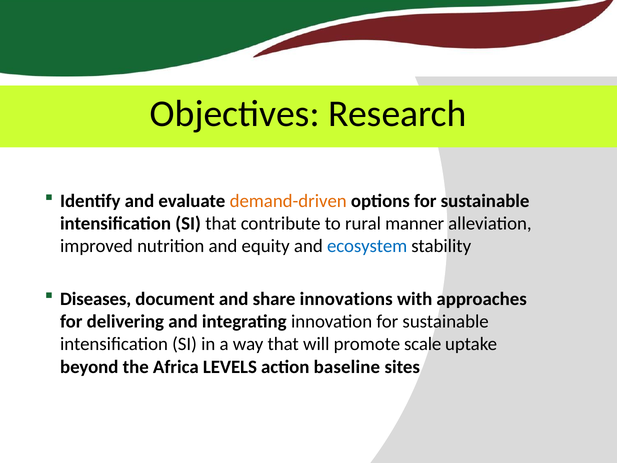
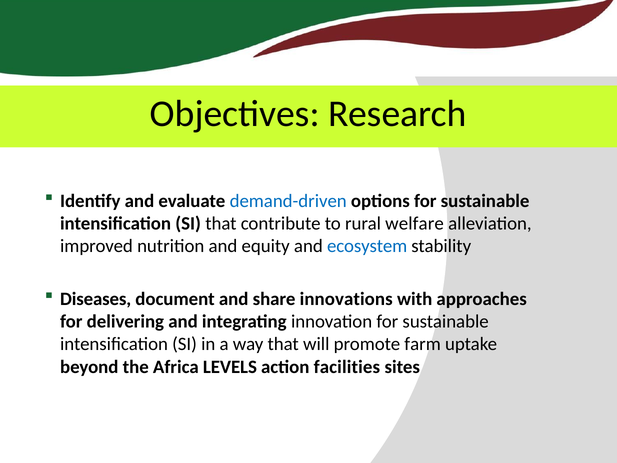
demand-driven colour: orange -> blue
manner: manner -> welfare
scale: scale -> farm
baseline: baseline -> facilities
